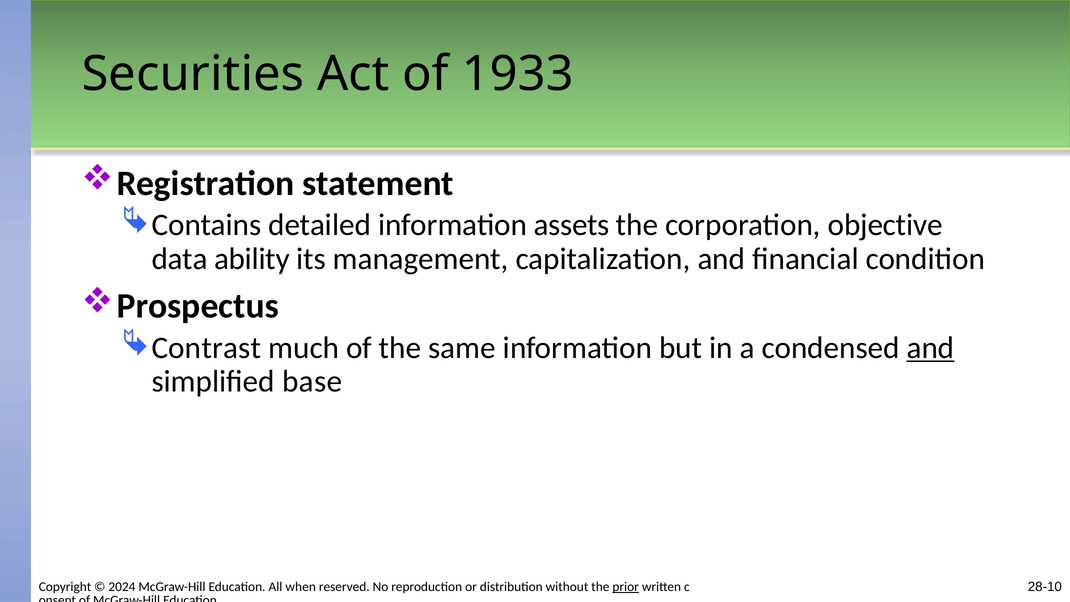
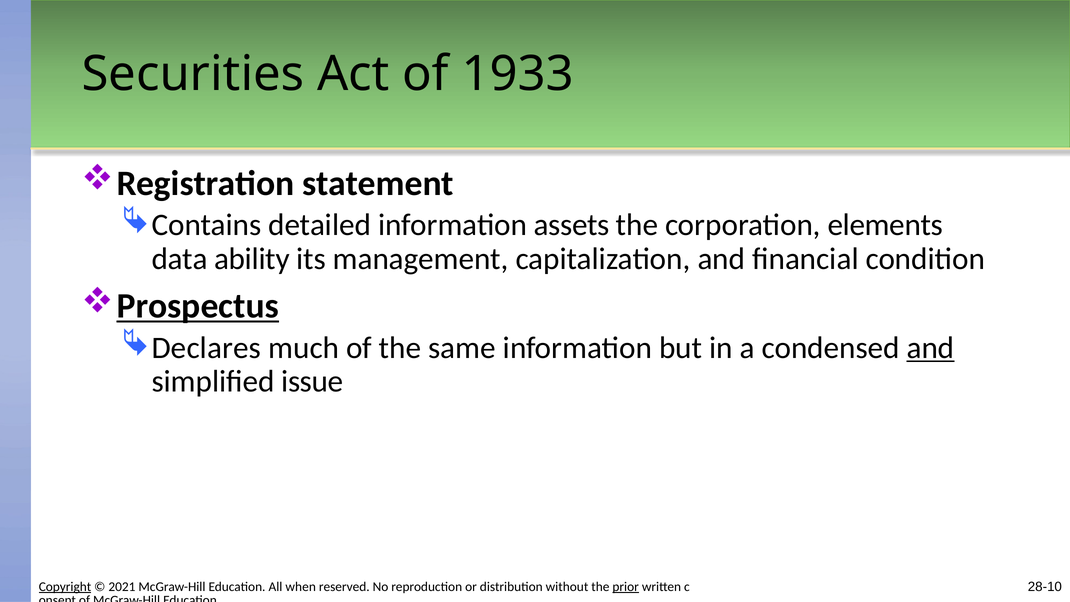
objective: objective -> elements
Prospectus underline: none -> present
Contrast: Contrast -> Declares
base: base -> issue
Copyright underline: none -> present
2024: 2024 -> 2021
